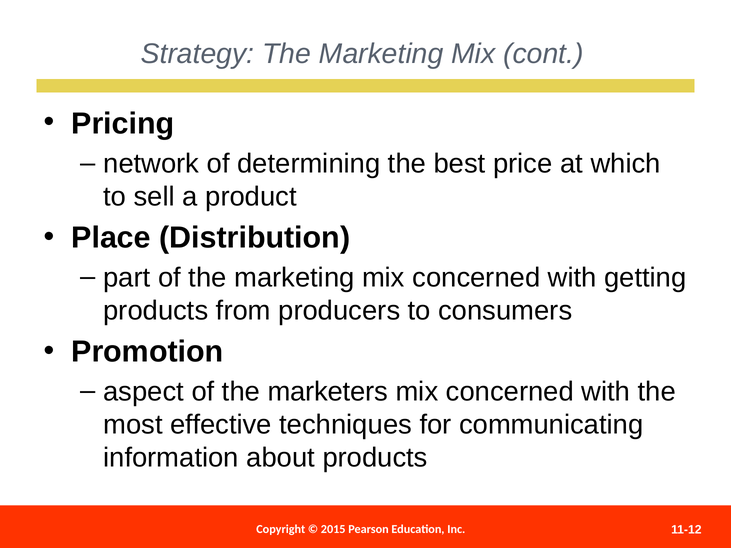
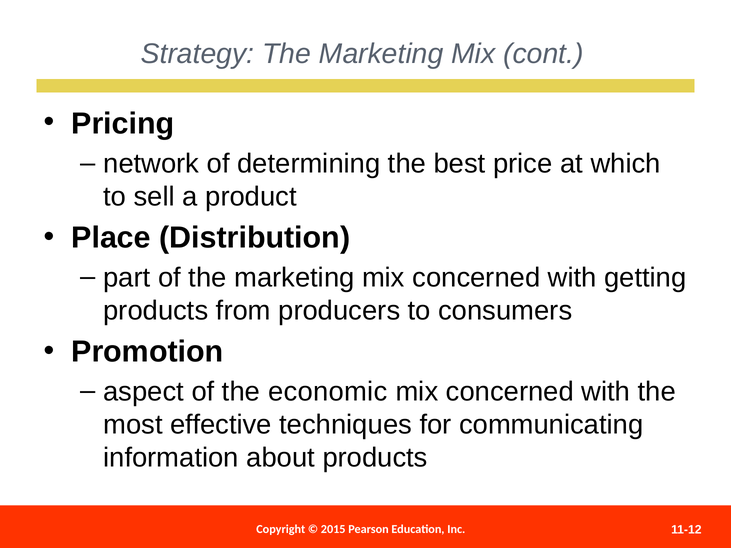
marketers: marketers -> economic
